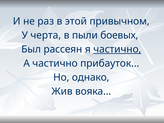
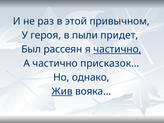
черта: черта -> героя
боевых: боевых -> придет
прибауток…: прибауток… -> присказок…
Жив underline: none -> present
